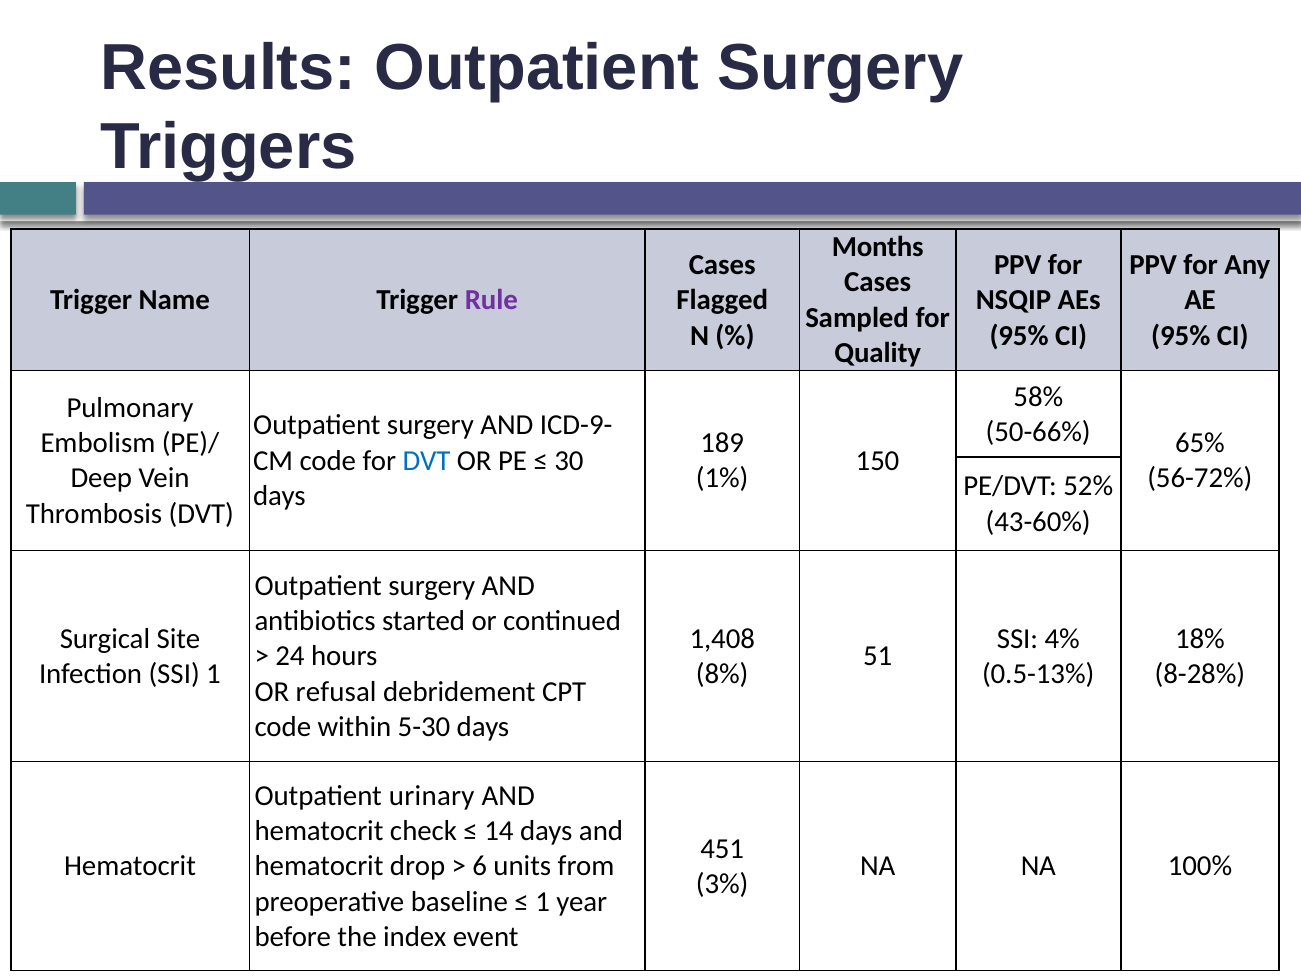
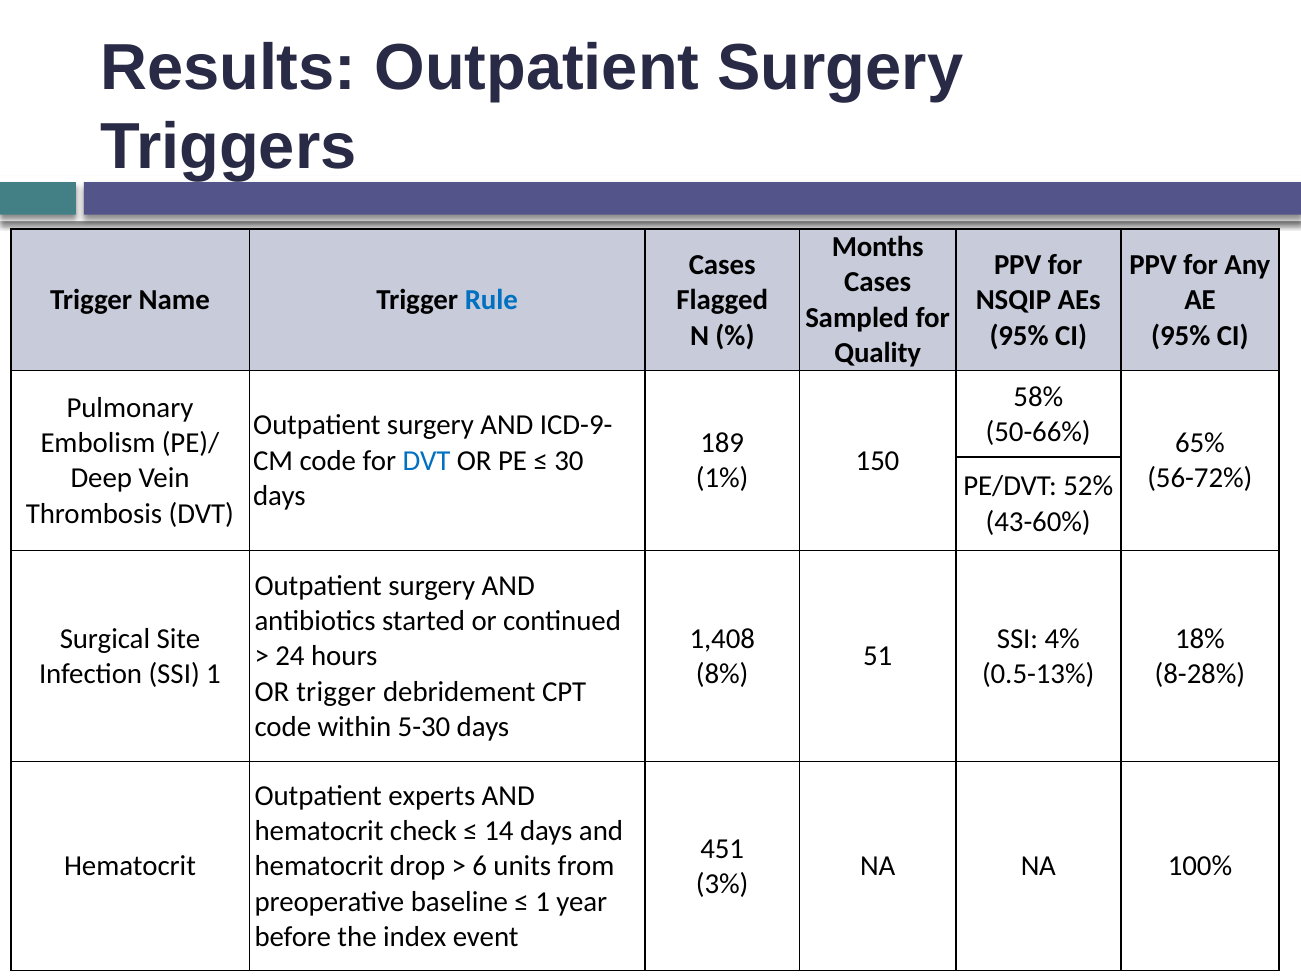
Rule colour: purple -> blue
OR refusal: refusal -> trigger
urinary: urinary -> experts
